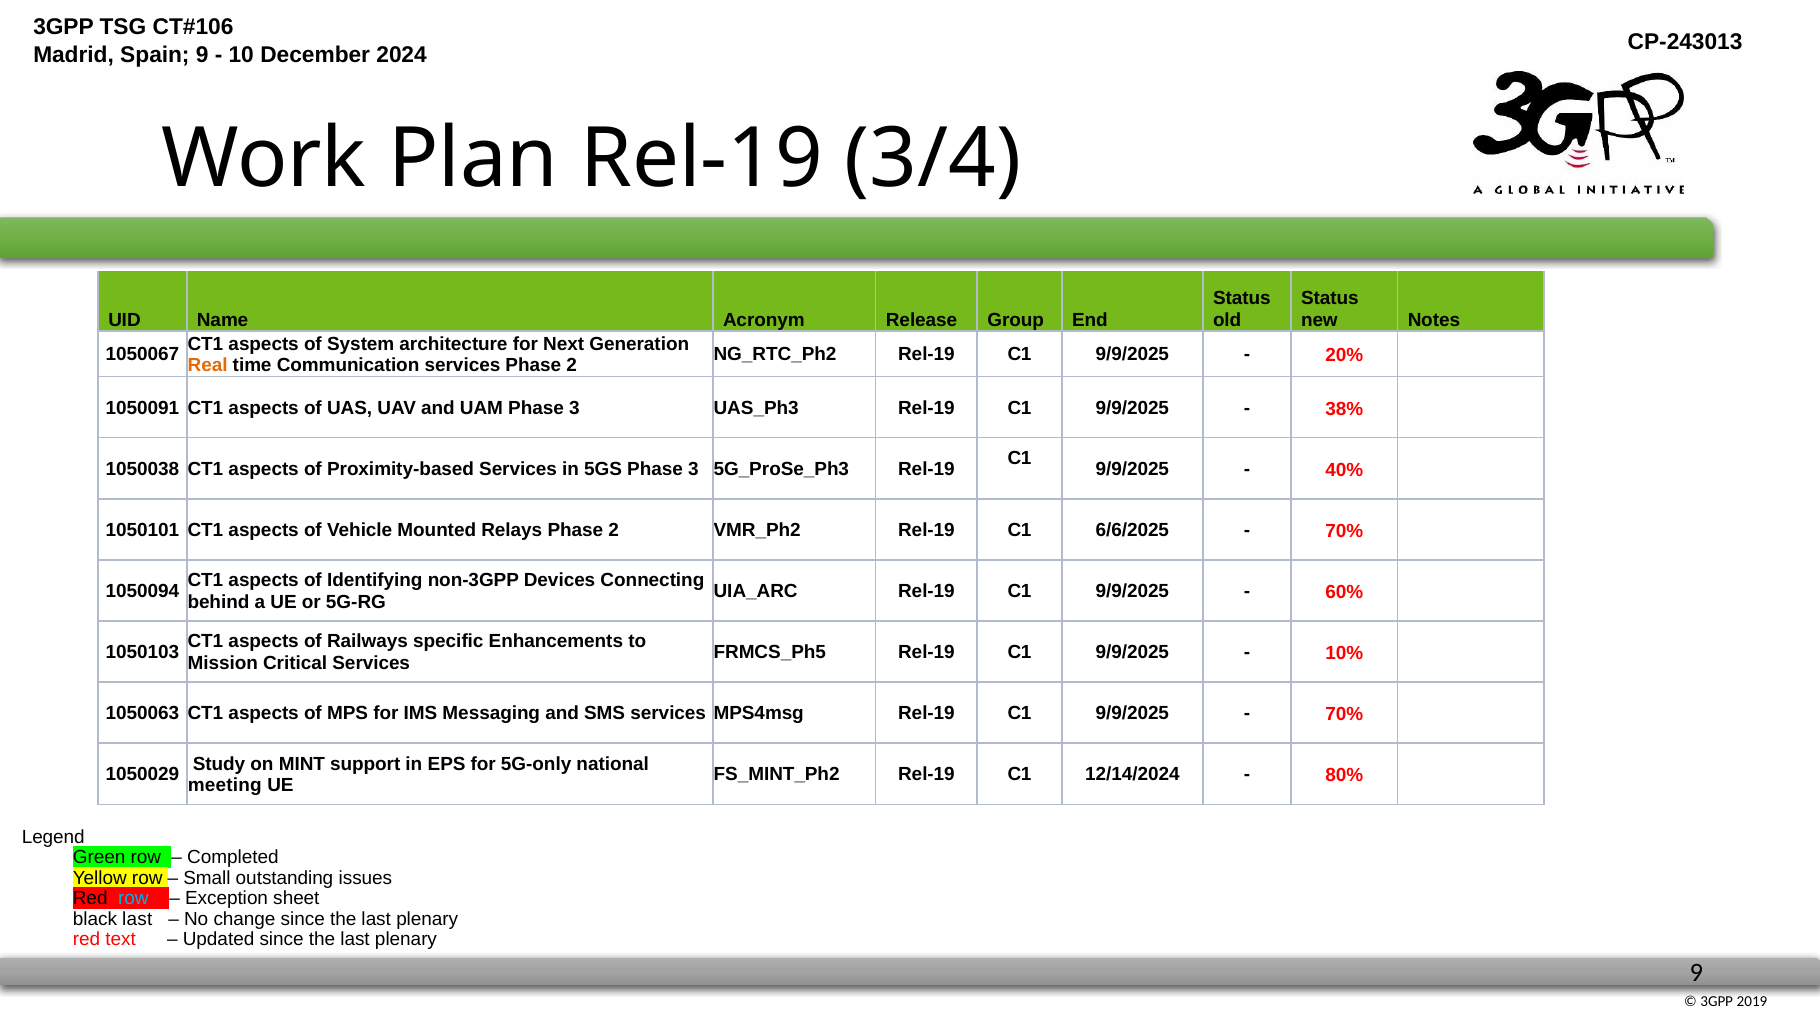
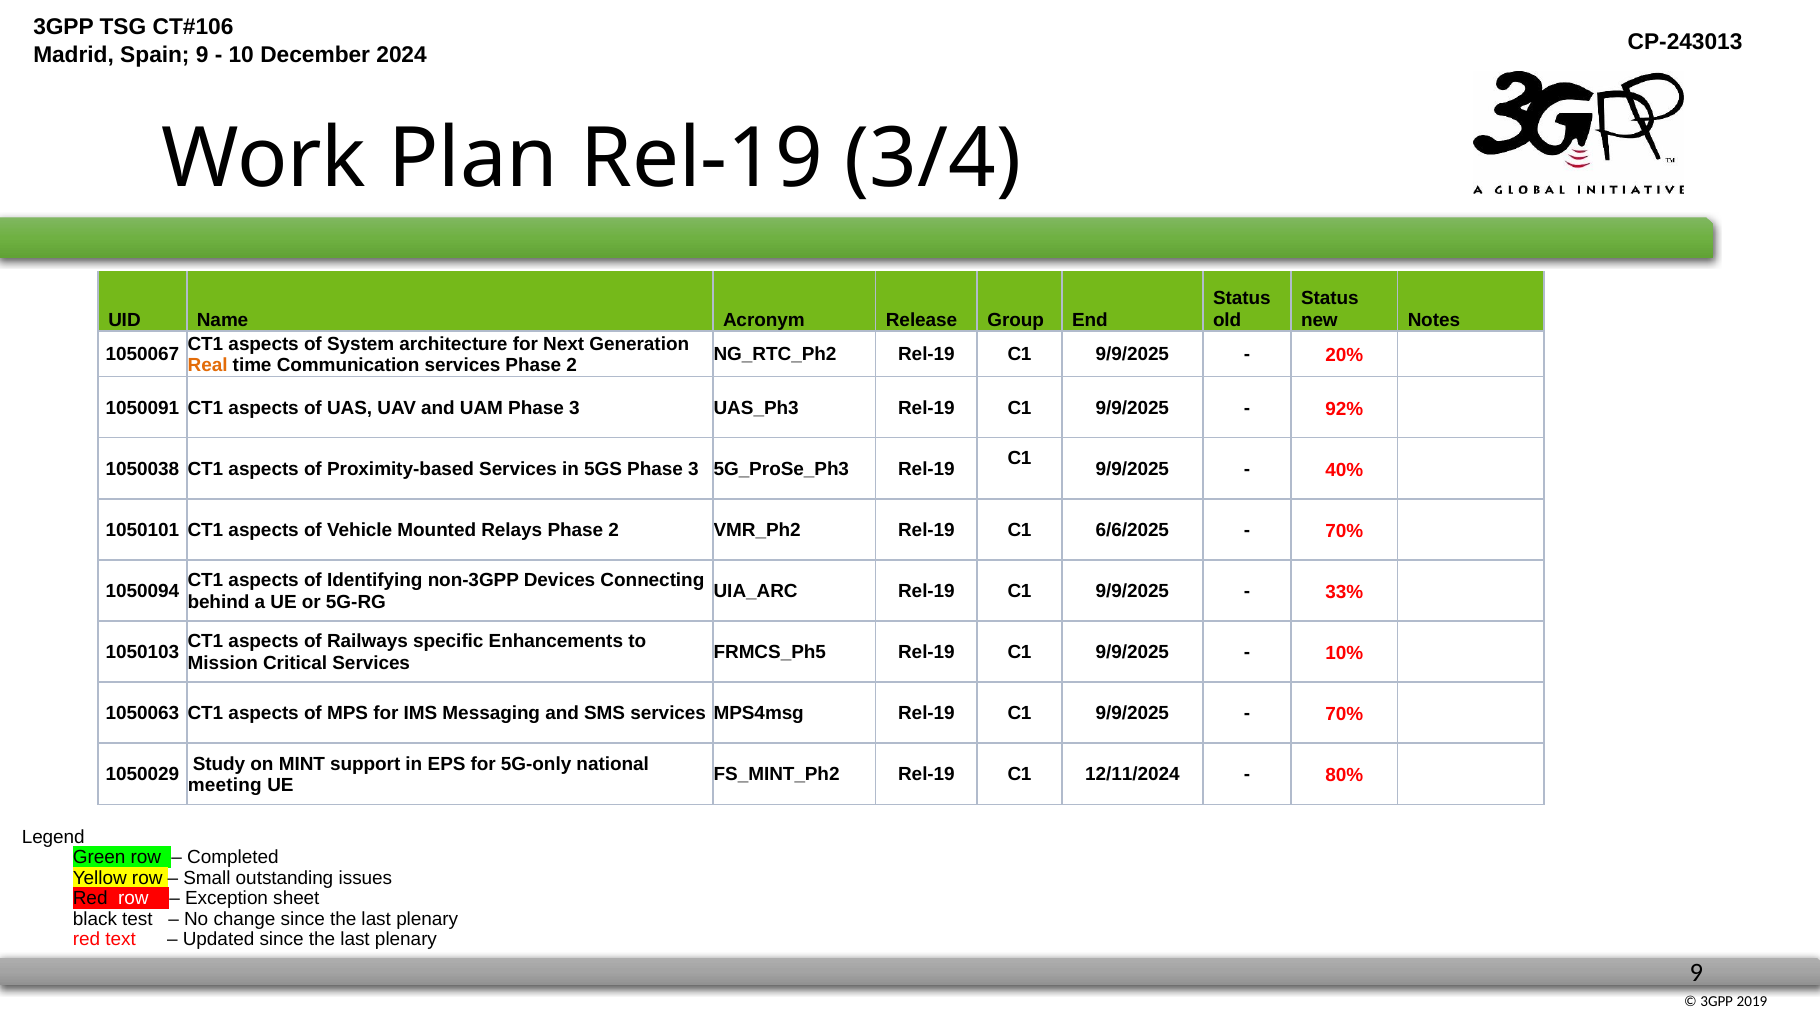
38%: 38% -> 92%
60%: 60% -> 33%
12/14/2024: 12/14/2024 -> 12/11/2024
row at (133, 898) colour: light blue -> white
black last: last -> test
